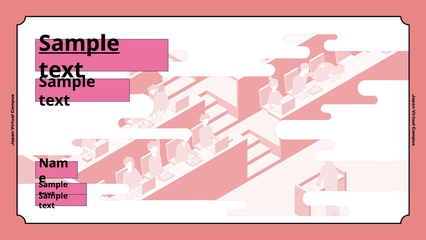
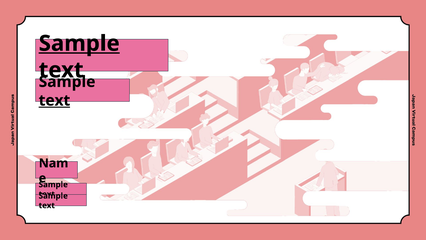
text at (54, 100) underline: none -> present
